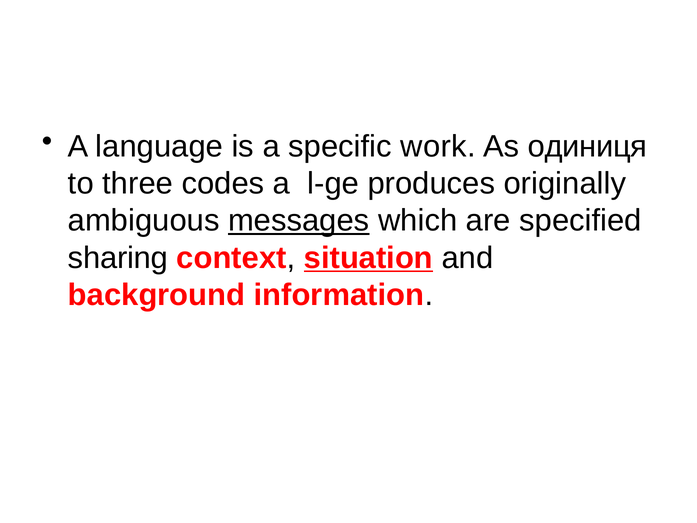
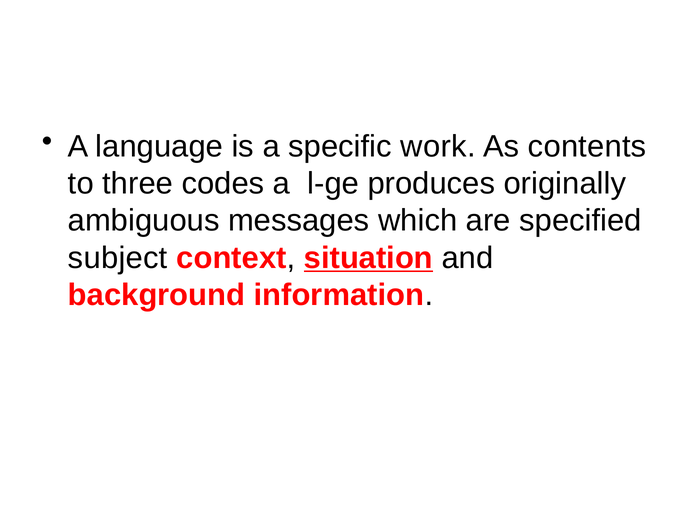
одиниця: одиниця -> contents
messages underline: present -> none
sharing: sharing -> subject
